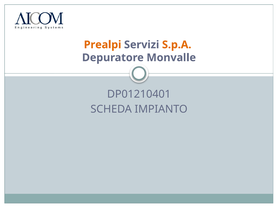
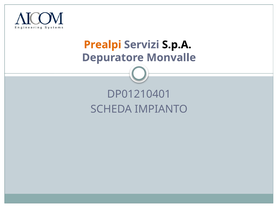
S.p.A colour: orange -> black
